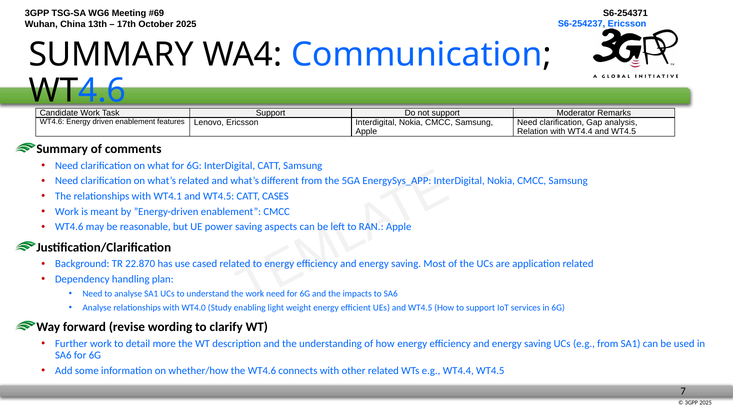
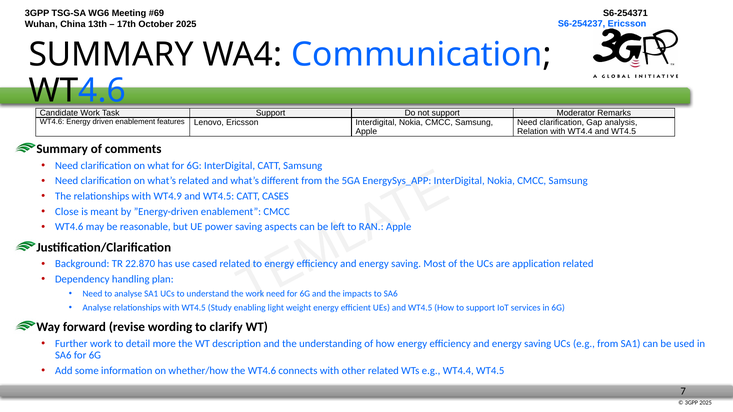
WT4.1: WT4.1 -> WT4.9
Work at (67, 212): Work -> Close
with WT4.0: WT4.0 -> WT4.5
